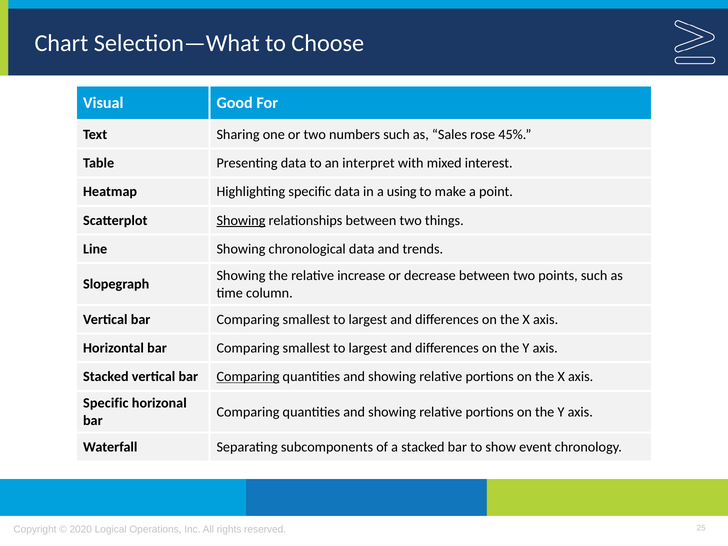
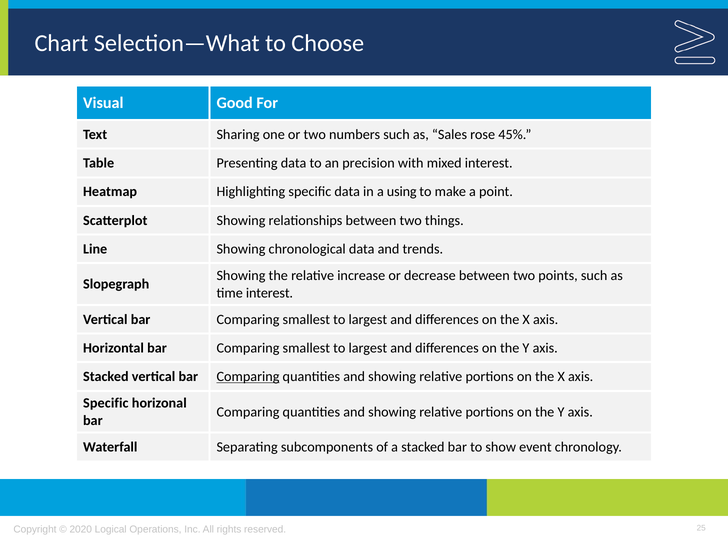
interpret: interpret -> precision
Showing at (241, 220) underline: present -> none
time column: column -> interest
